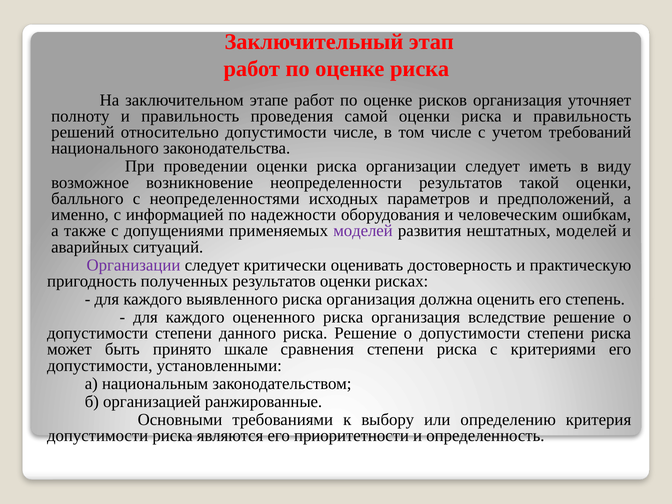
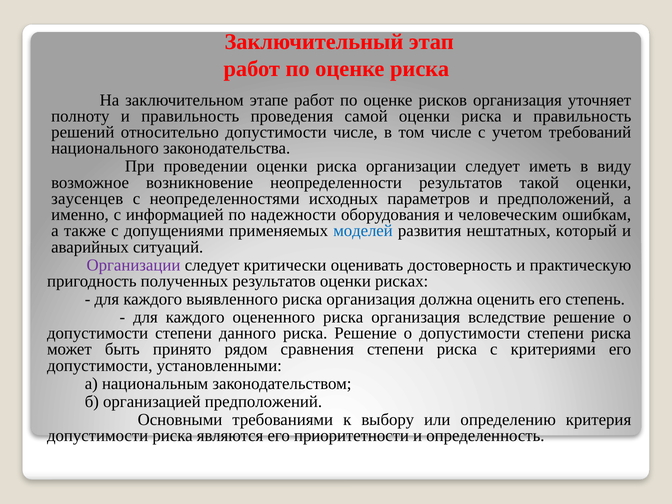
балльного: балльного -> заусенцев
моделей at (363, 231) colour: purple -> blue
нештатных моделей: моделей -> который
шкале: шкале -> рядом
организацией ранжированные: ранжированные -> предположений
